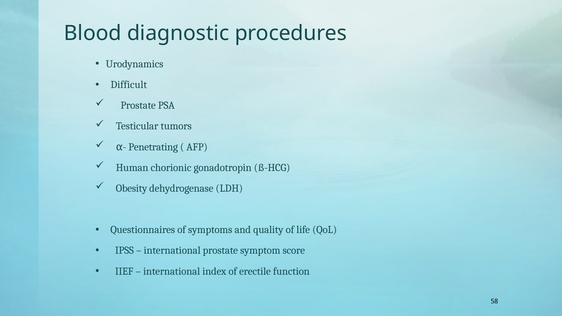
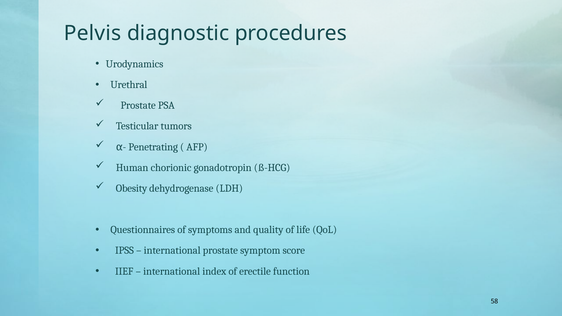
Blood: Blood -> Pelvis
Difficult: Difficult -> Urethral
